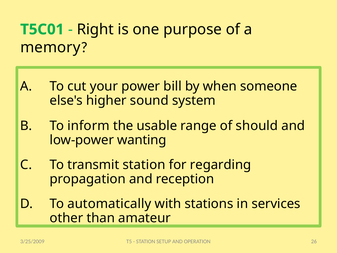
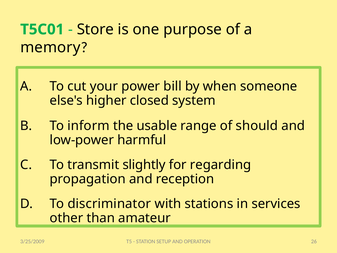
Right: Right -> Store
sound: sound -> closed
wanting: wanting -> harmful
transmit station: station -> slightly
automatically: automatically -> discriminator
